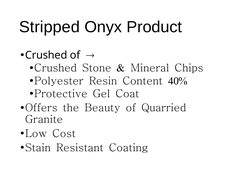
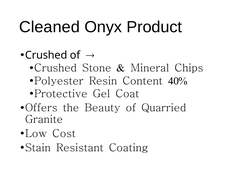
Stripped: Stripped -> Cleaned
